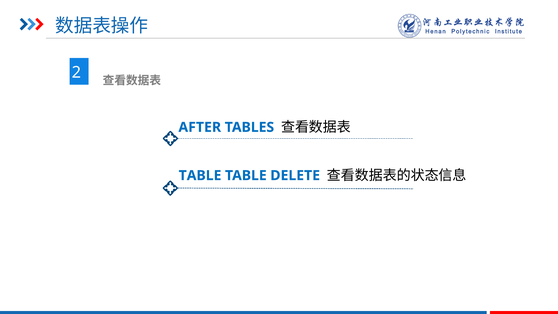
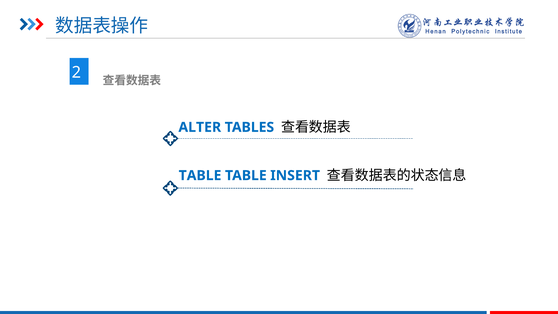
AFTER: AFTER -> ALTER
DELETE: DELETE -> INSERT
